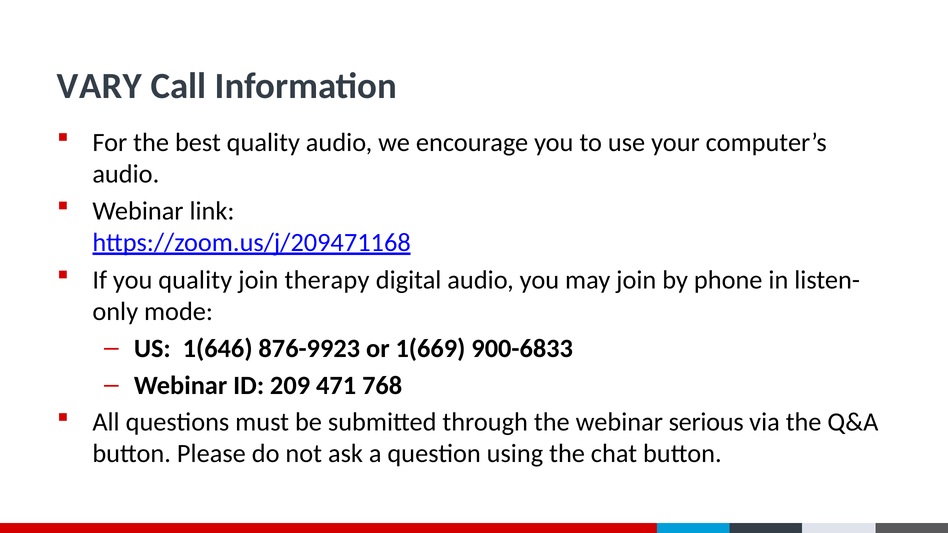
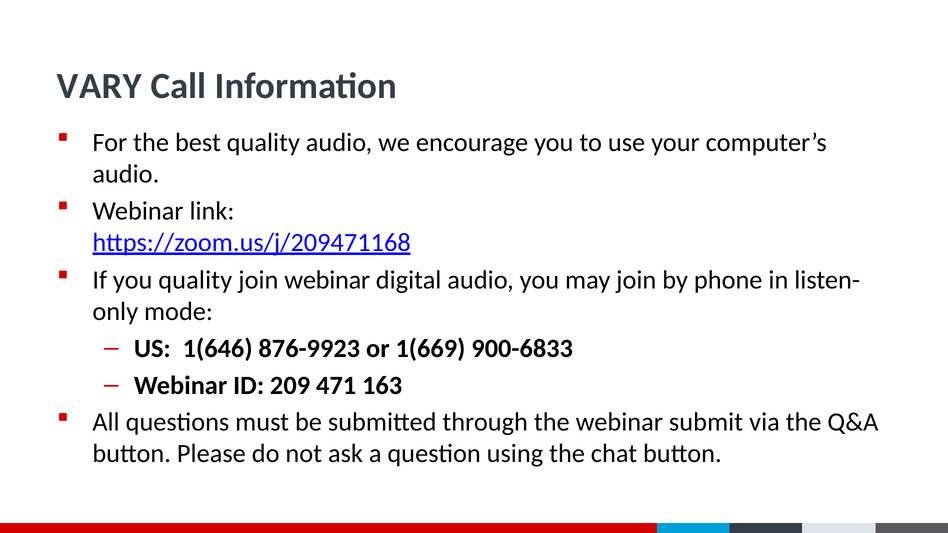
join therapy: therapy -> webinar
768: 768 -> 163
serious: serious -> submit
